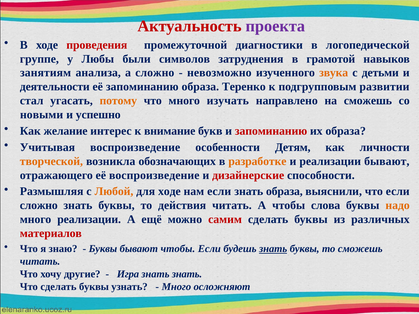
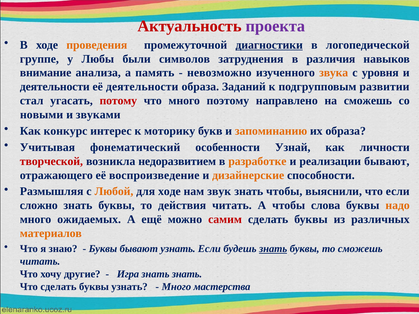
проведения colour: red -> orange
диагностики underline: none -> present
грамотой: грамотой -> различия
занятиям: занятиям -> внимание
а сложно: сложно -> память
детьми: детьми -> уровня
её запоминанию: запоминанию -> деятельности
Теренко: Теренко -> Заданий
потому colour: orange -> red
изучать: изучать -> поэтому
успешно: успешно -> звуками
желание: желание -> конкурс
внимание: внимание -> моторику
запоминанию at (271, 131) colour: red -> orange
Учитывая воспроизведение: воспроизведение -> фонематический
Детям: Детям -> Узнай
творческой colour: orange -> red
обозначающих: обозначающих -> недоразвитием
дизайнерские colour: red -> orange
нам если: если -> звук
знать образа: образа -> чтобы
много реализации: реализации -> ожидаемых
материалов colour: red -> orange
бывают чтобы: чтобы -> узнать
осложняют: осложняют -> мастерства
